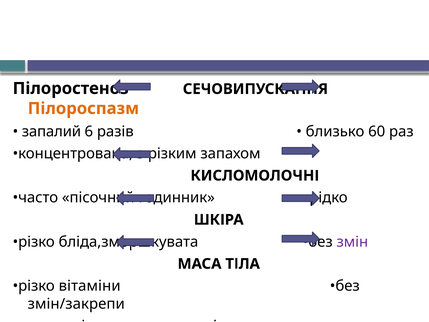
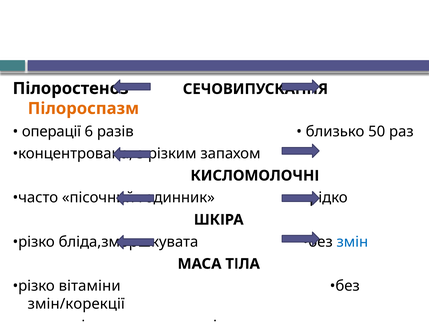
запалий: запалий -> операції
60: 60 -> 50
змін colour: purple -> blue
змін/закрепи: змін/закрепи -> змін/корекції
